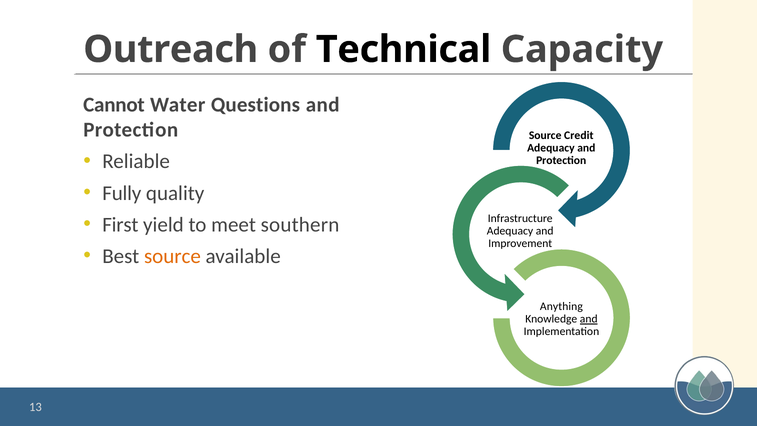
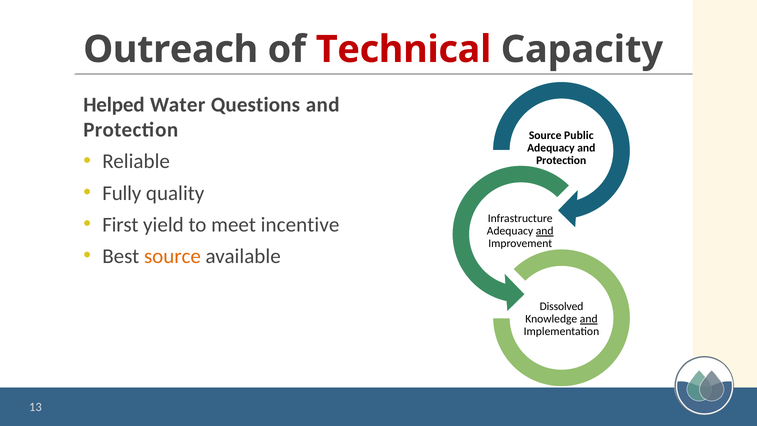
Technical colour: black -> red
Cannot: Cannot -> Helped
Credit: Credit -> Public
southern: southern -> incentive
and at (545, 231) underline: none -> present
Anything: Anything -> Dissolved
